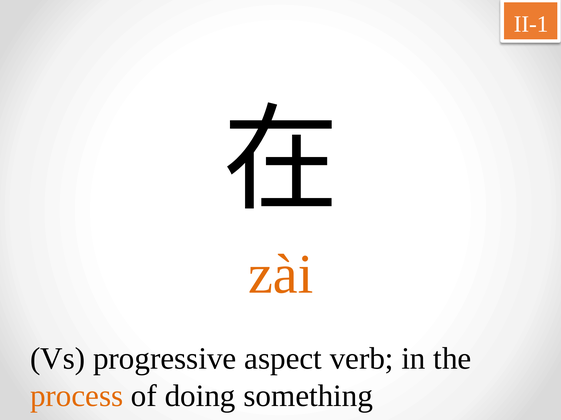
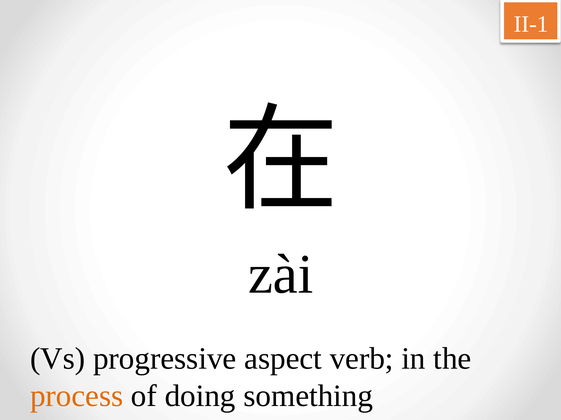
zài colour: orange -> black
